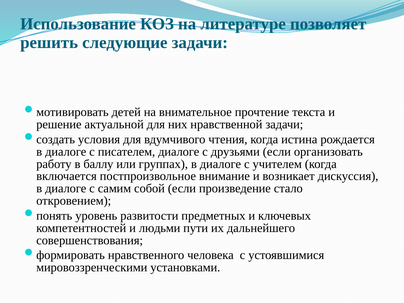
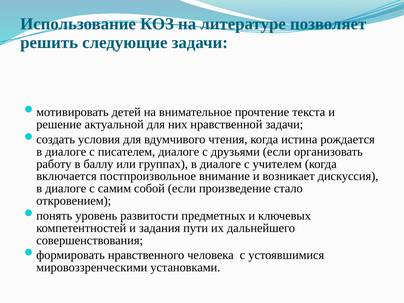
людьми: людьми -> задания
